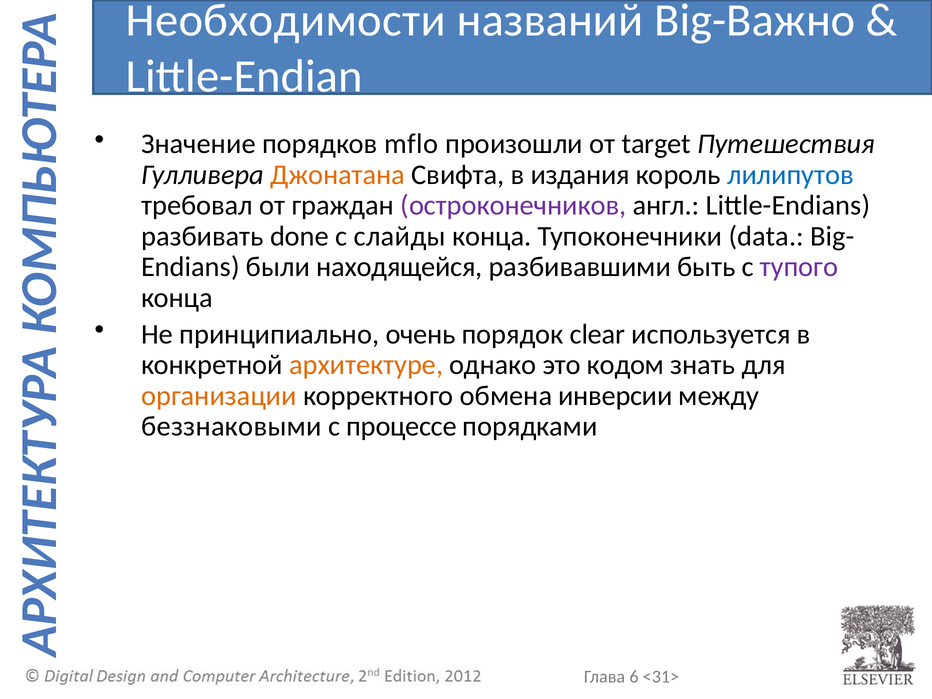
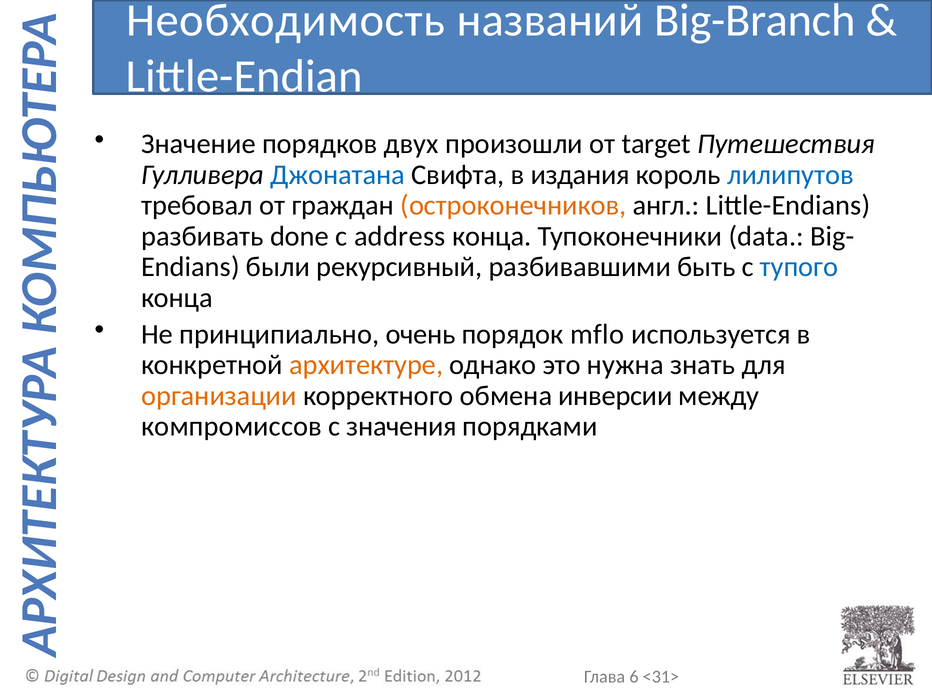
Необходимости: Необходимости -> Необходимость
Big-Важно: Big-Важно -> Big-Branch
mflo: mflo -> двух
Джонатана colour: orange -> blue
остроконечников colour: purple -> orange
слайды: слайды -> address
находящейся: находящейся -> рекурсивный
тупого colour: purple -> blue
clear: clear -> mflo
кодом: кодом -> нужна
беззнаковыми: беззнаковыми -> компромиссов
процессе: процессе -> значения
